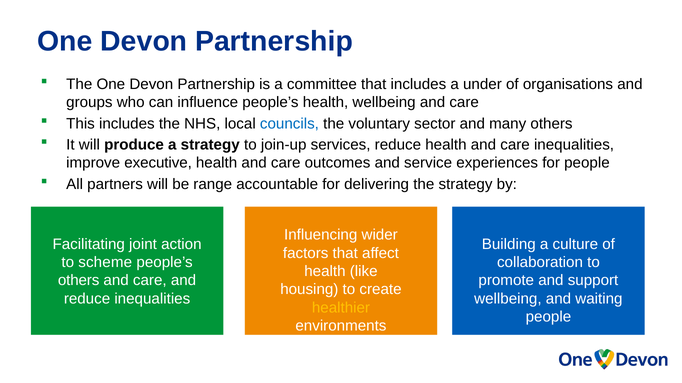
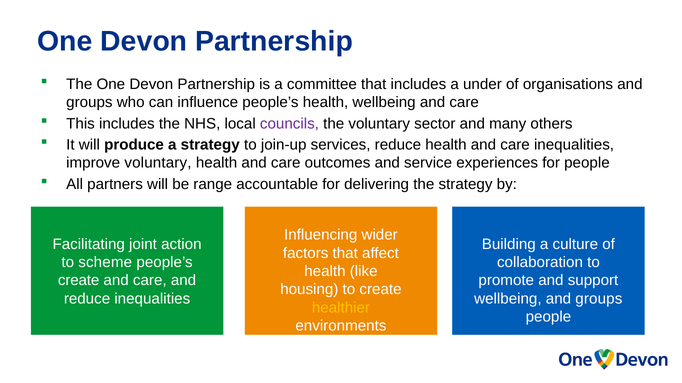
councils colour: blue -> purple
improve executive: executive -> voluntary
others at (79, 281): others -> create
wellbeing and waiting: waiting -> groups
